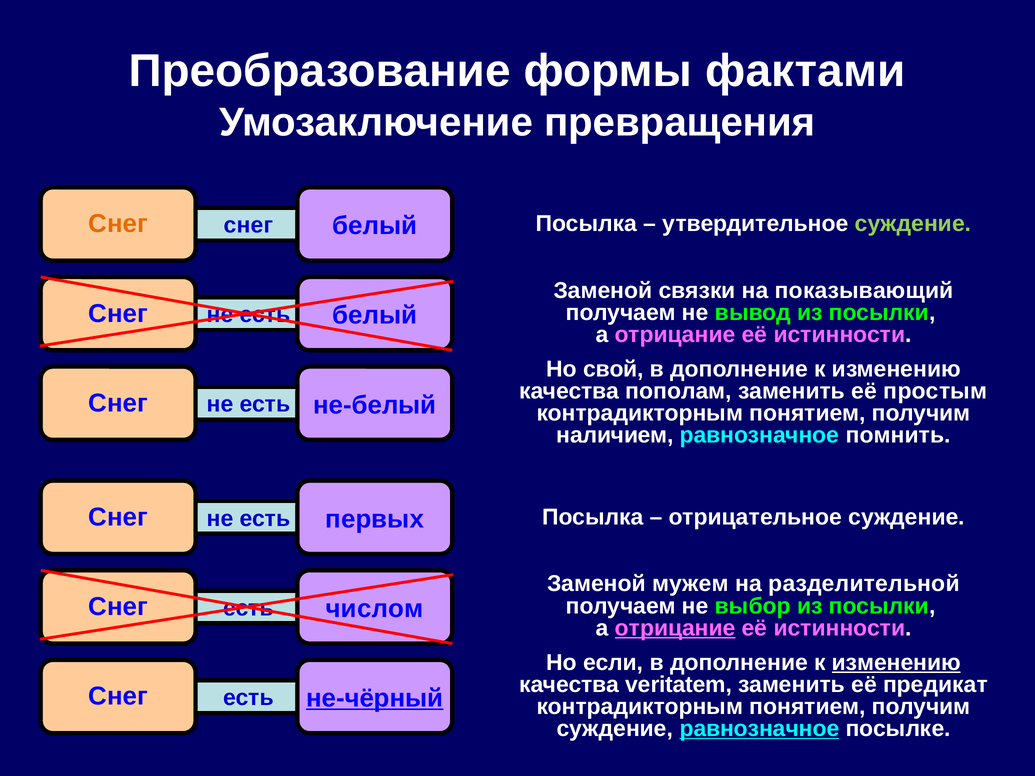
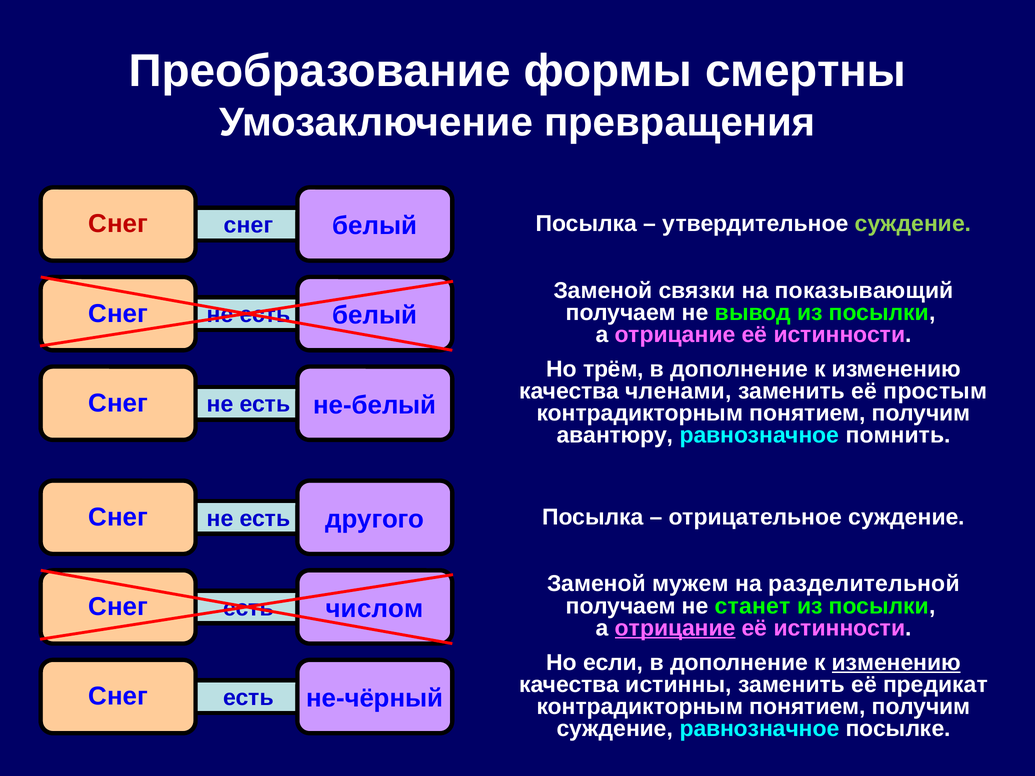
фактами: фактами -> смертны
Снег at (118, 224) colour: orange -> red
свой: свой -> трём
пополам: пополам -> членами
наличием: наличием -> авантюру
первых: первых -> другого
выбор: выбор -> станет
veritatem: veritatem -> истинны
не-чёрный underline: present -> none
равнозначное at (759, 729) underline: present -> none
